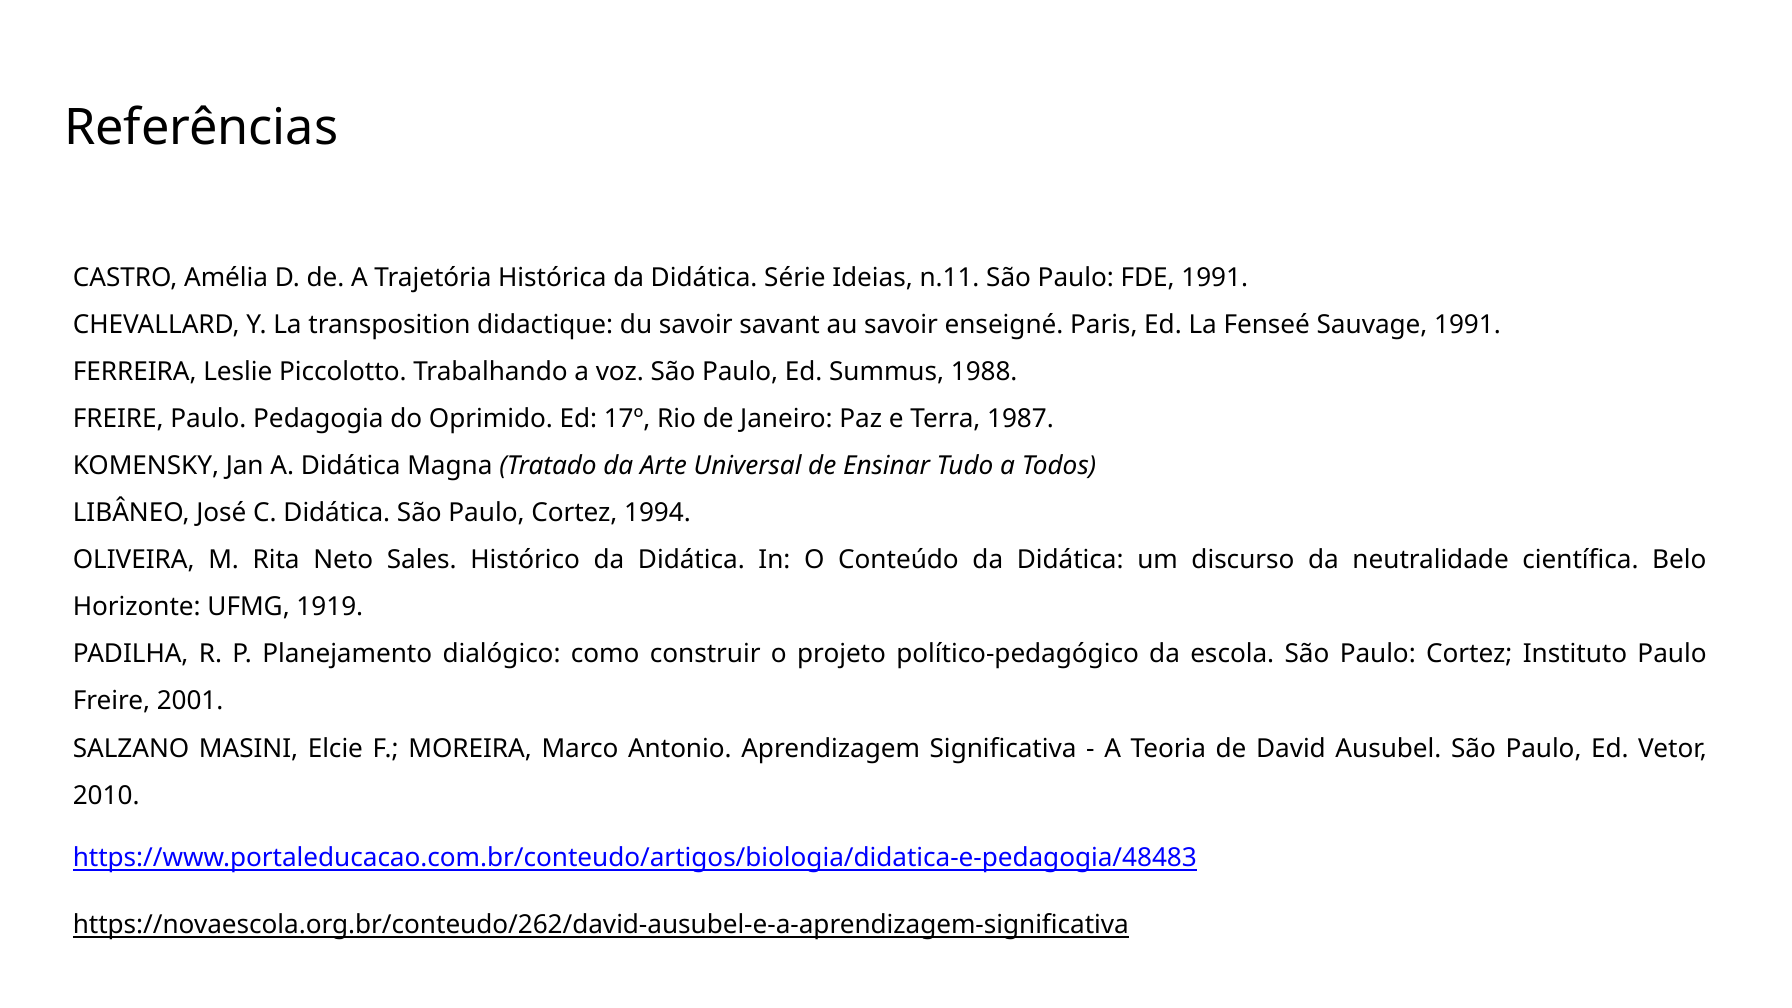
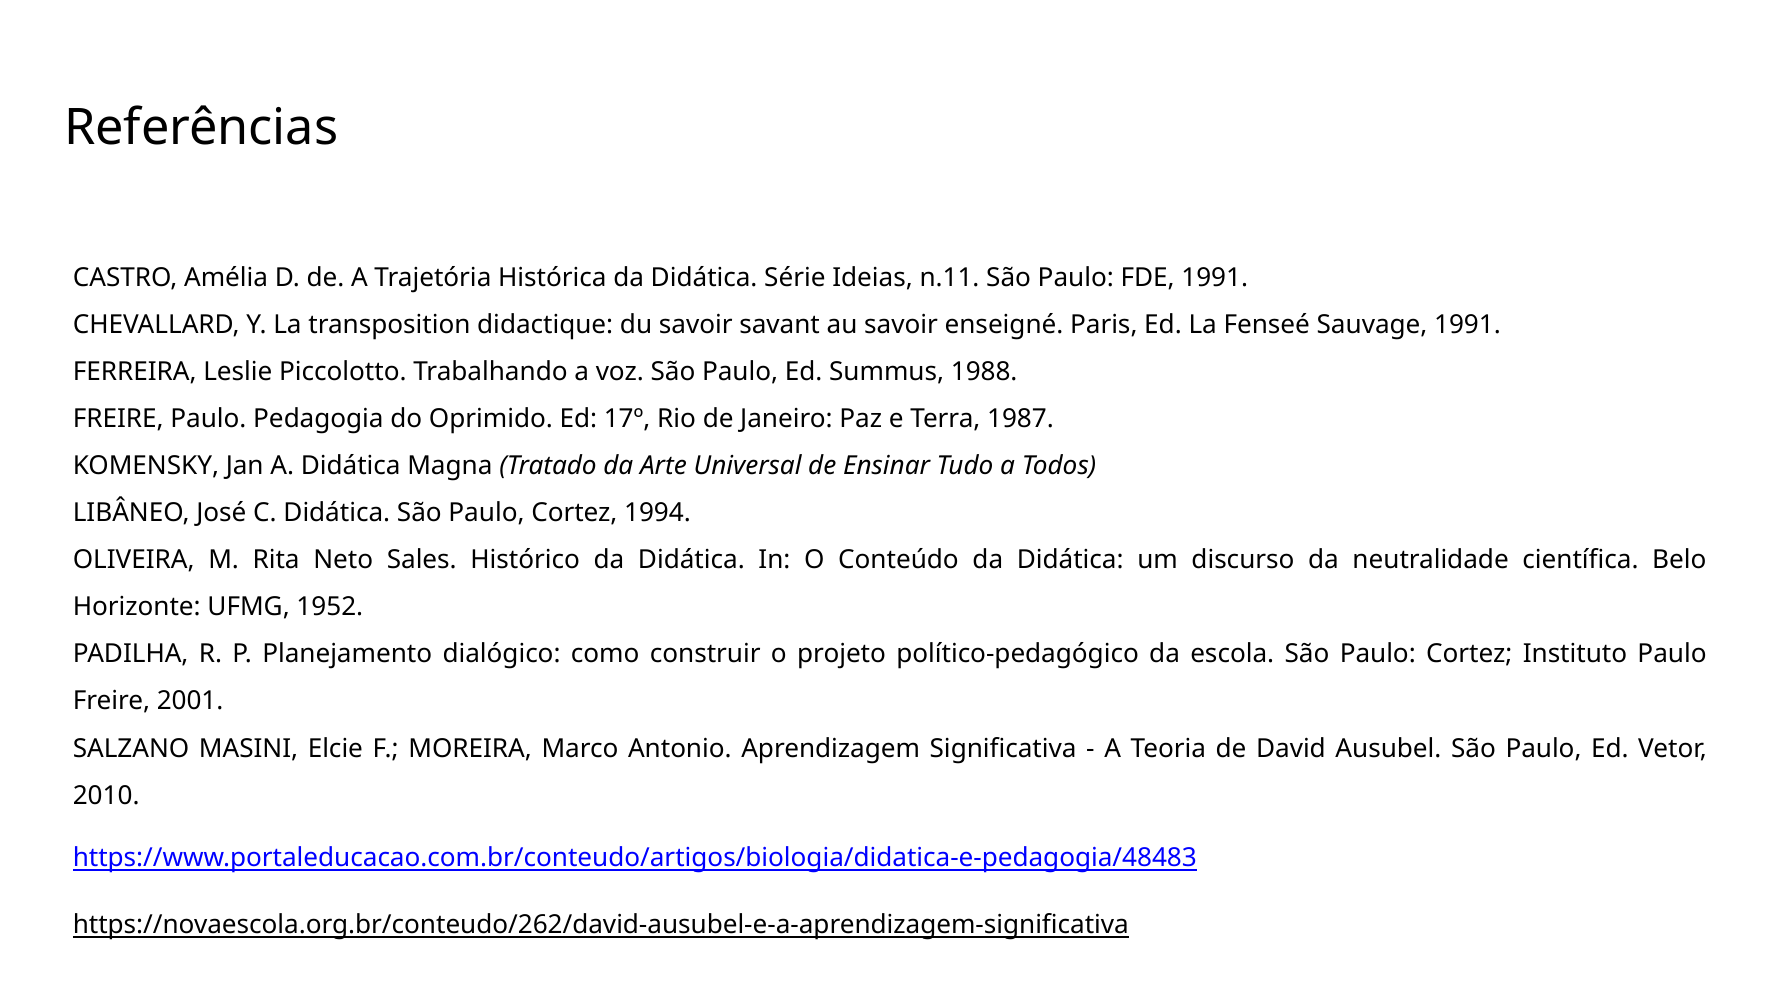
1919: 1919 -> 1952
